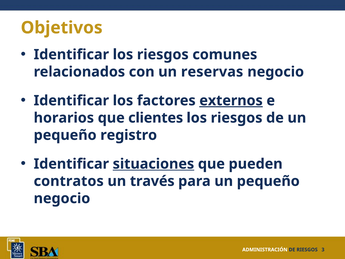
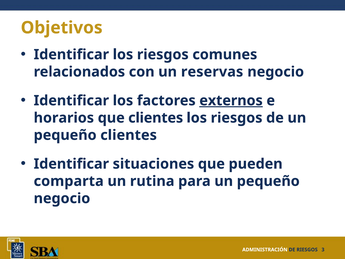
pequeño registro: registro -> clientes
situaciones underline: present -> none
contratos: contratos -> comparta
través: través -> rutina
